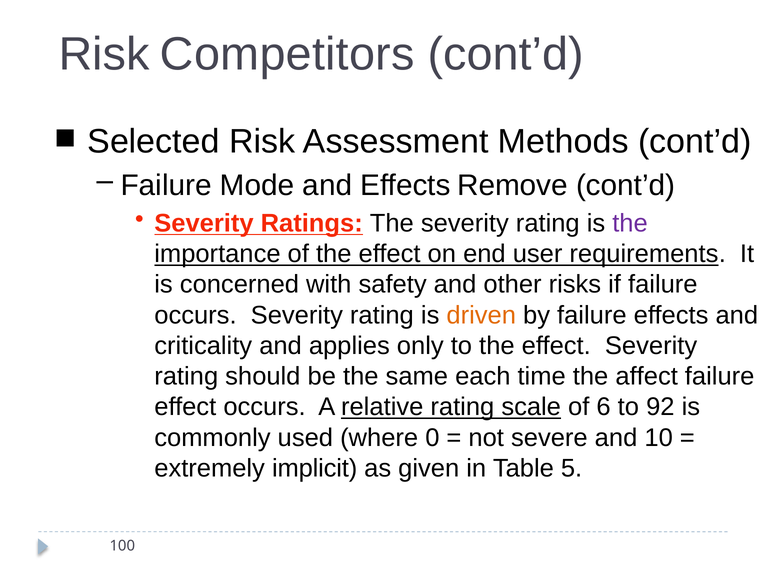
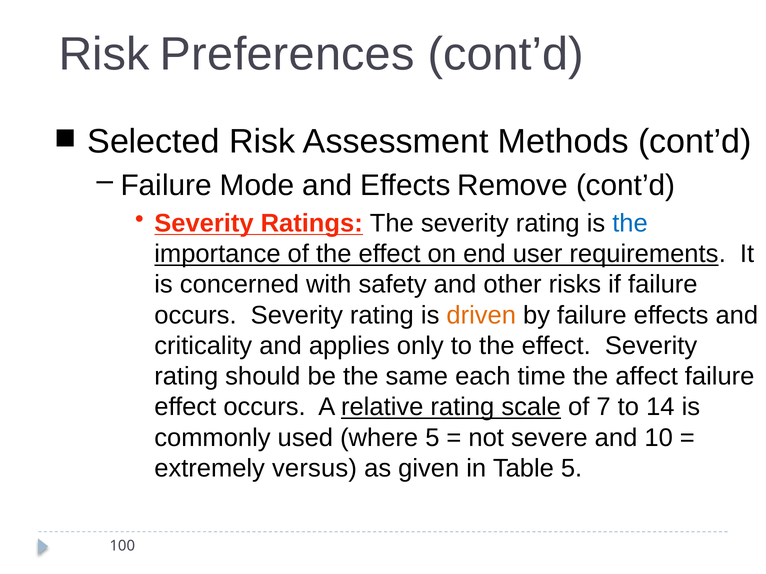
Competitors: Competitors -> Preferences
the at (630, 223) colour: purple -> blue
6: 6 -> 7
92: 92 -> 14
where 0: 0 -> 5
implicit: implicit -> versus
